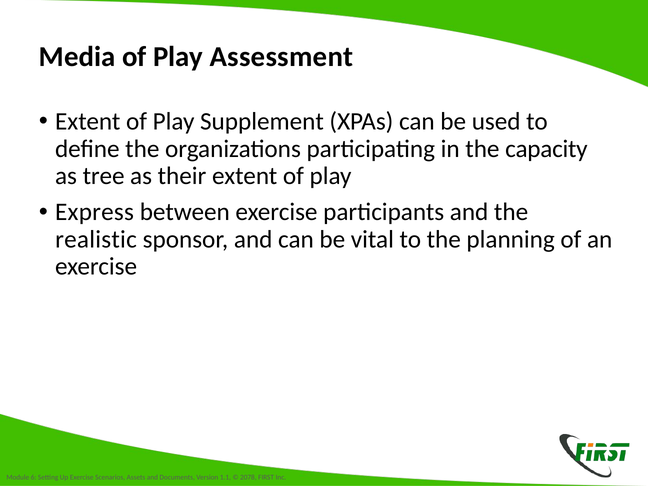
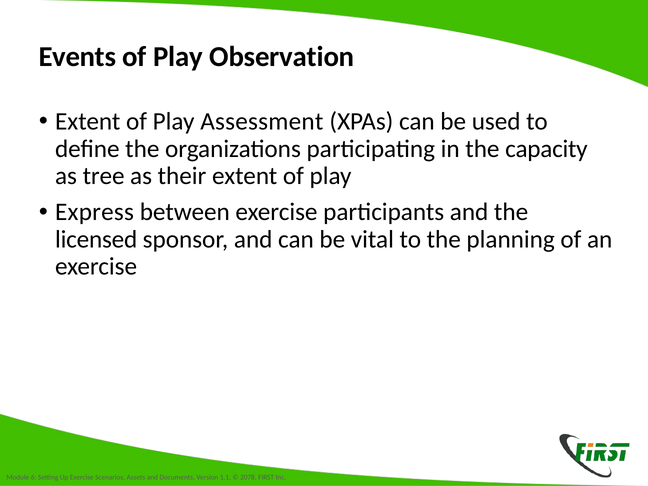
Media: Media -> Events
Assessment: Assessment -> Observation
Supplement: Supplement -> Assessment
realistic: realistic -> licensed
